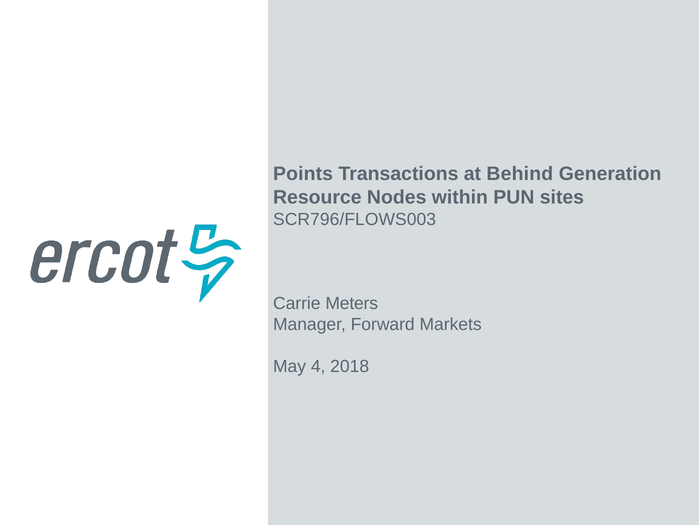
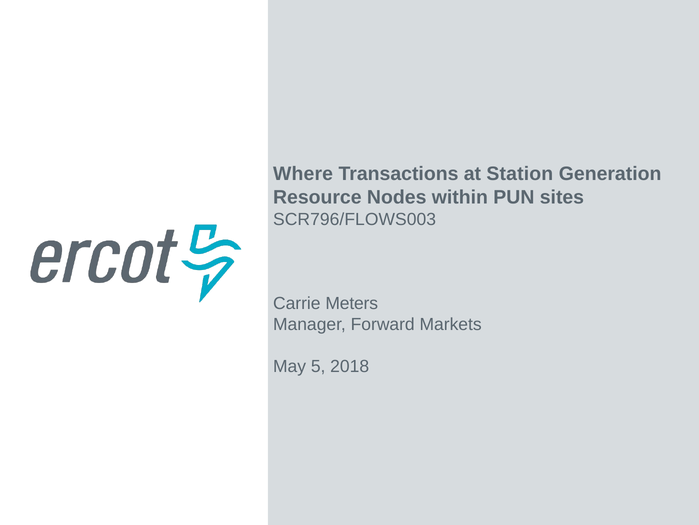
Points: Points -> Where
Behind: Behind -> Station
4: 4 -> 5
